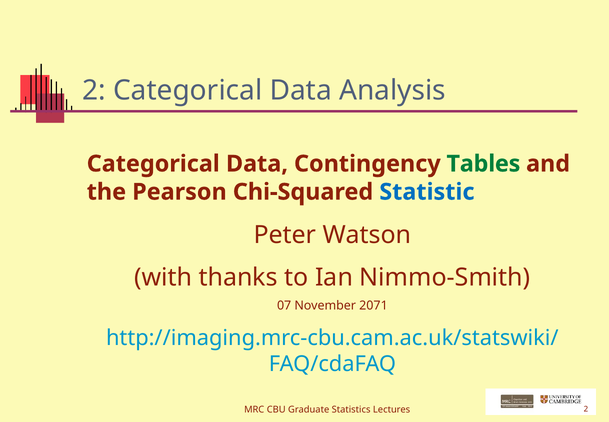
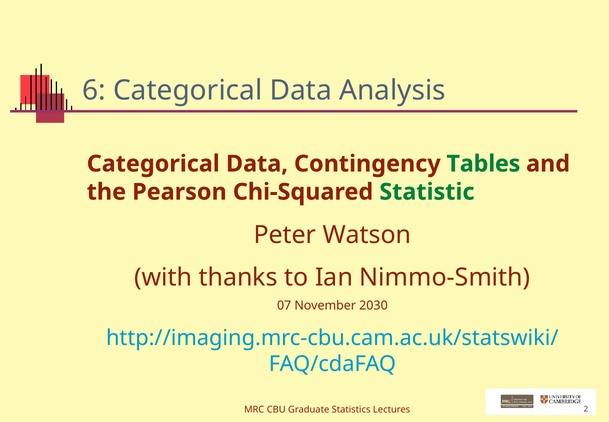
2 at (94, 91): 2 -> 6
Statistic colour: blue -> green
2071: 2071 -> 2030
